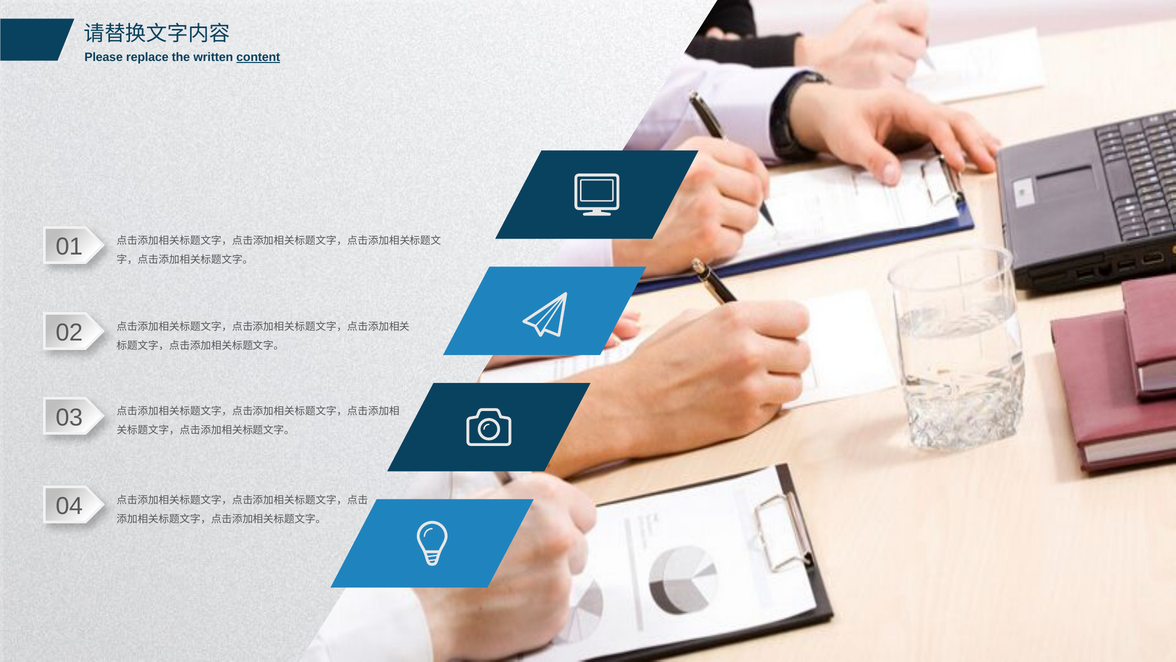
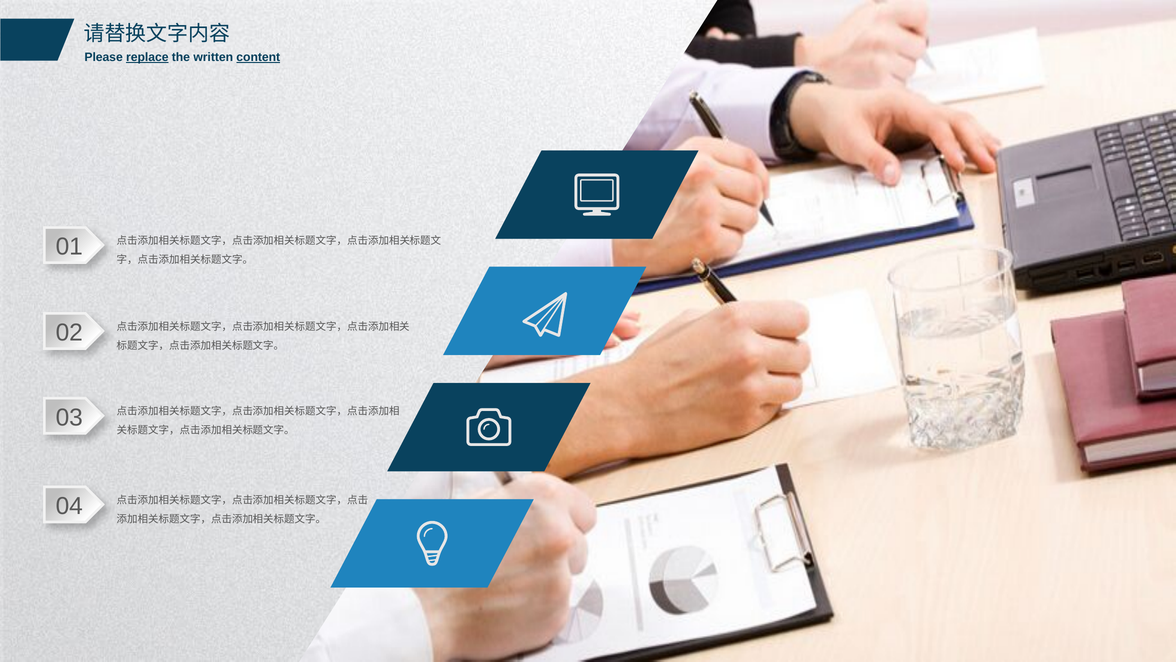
replace underline: none -> present
